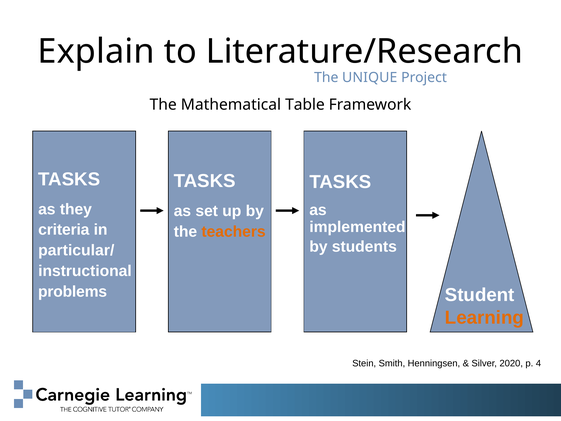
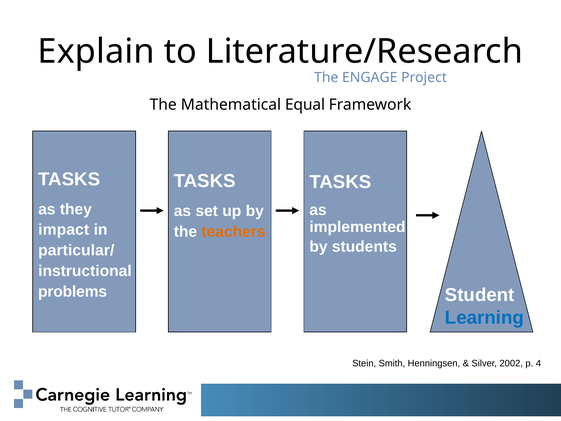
UNIQUE: UNIQUE -> ENGAGE
Table: Table -> Equal
criteria: criteria -> impact
Learning colour: orange -> blue
2020: 2020 -> 2002
